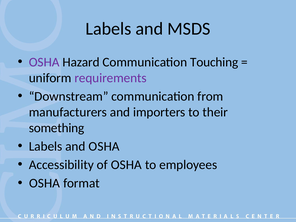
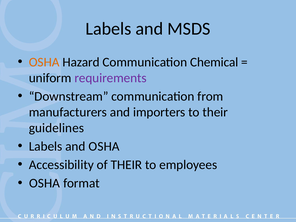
OSHA at (44, 62) colour: purple -> orange
Touching: Touching -> Chemical
something: something -> guidelines
of OSHA: OSHA -> THEIR
